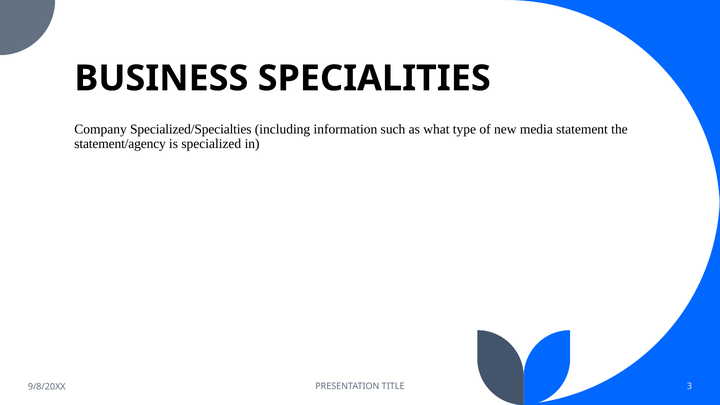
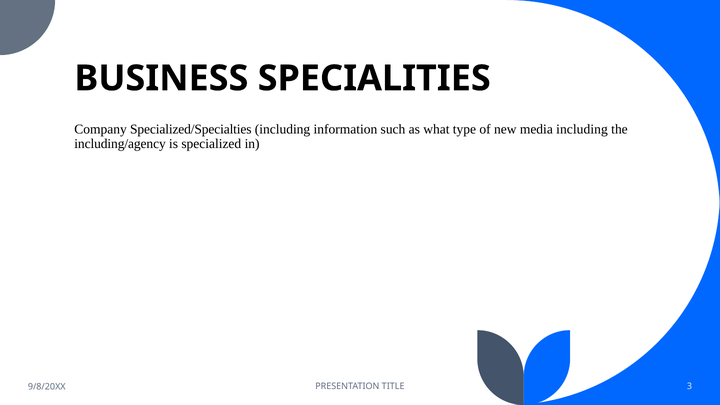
media statement: statement -> including
statement/agency: statement/agency -> including/agency
